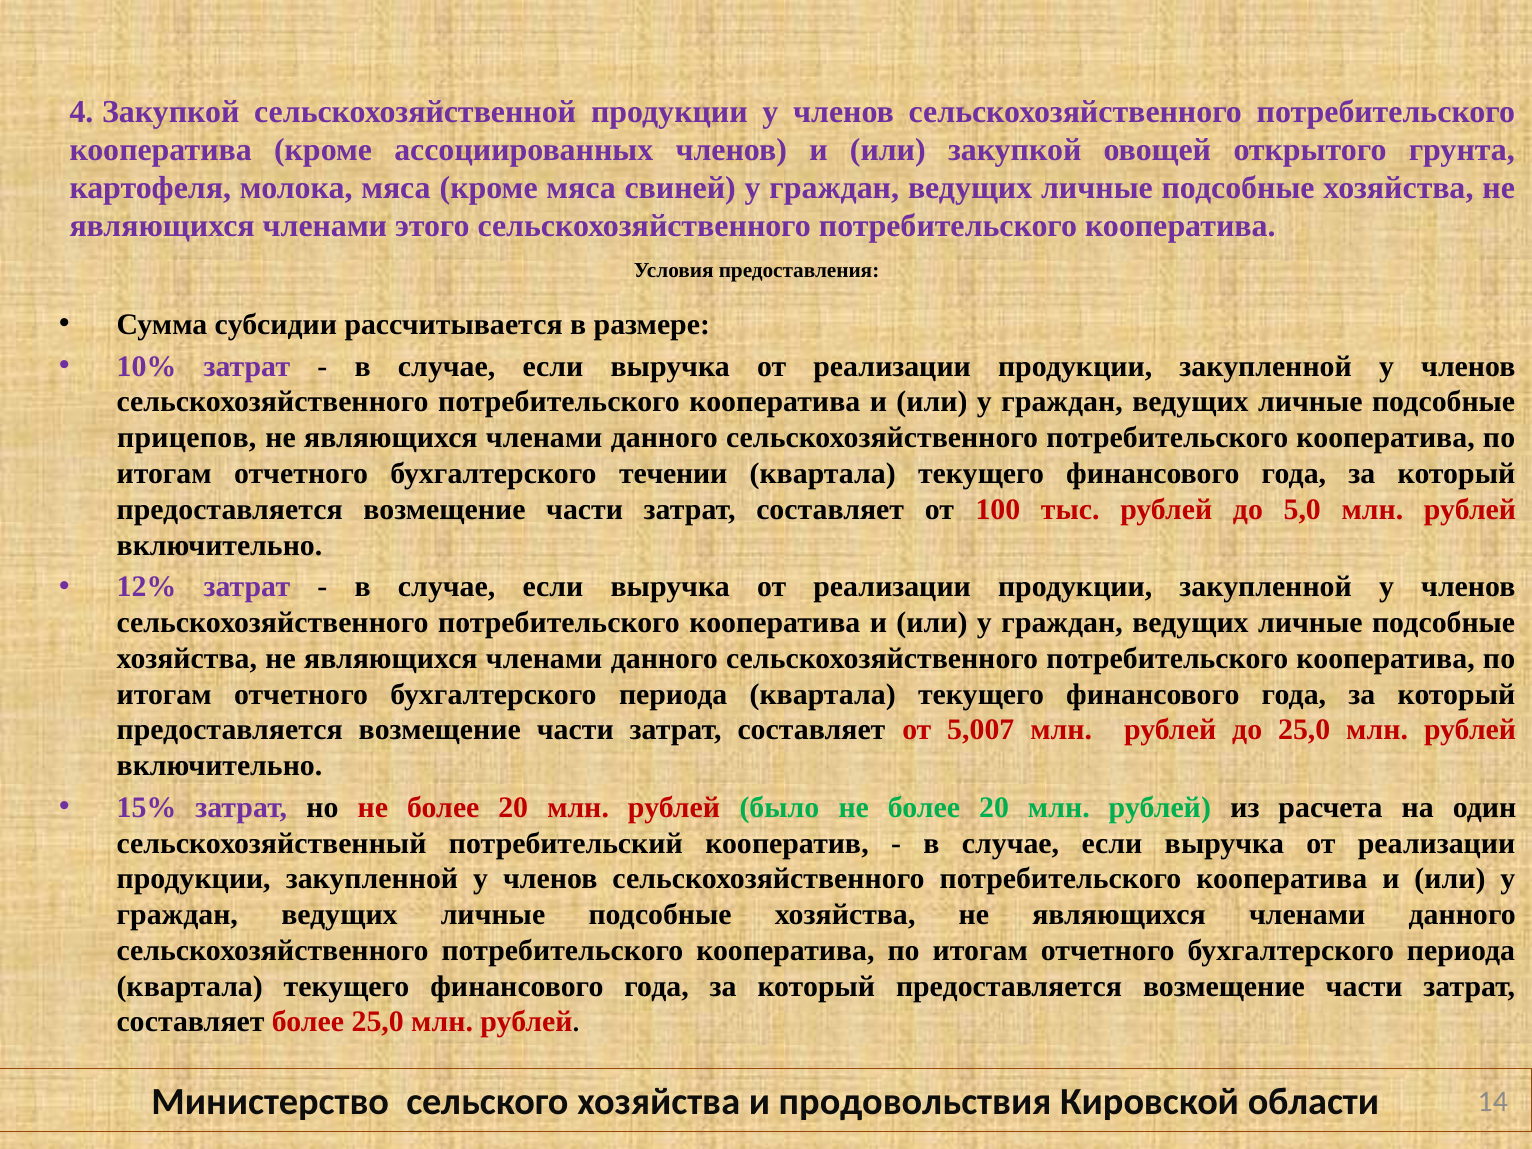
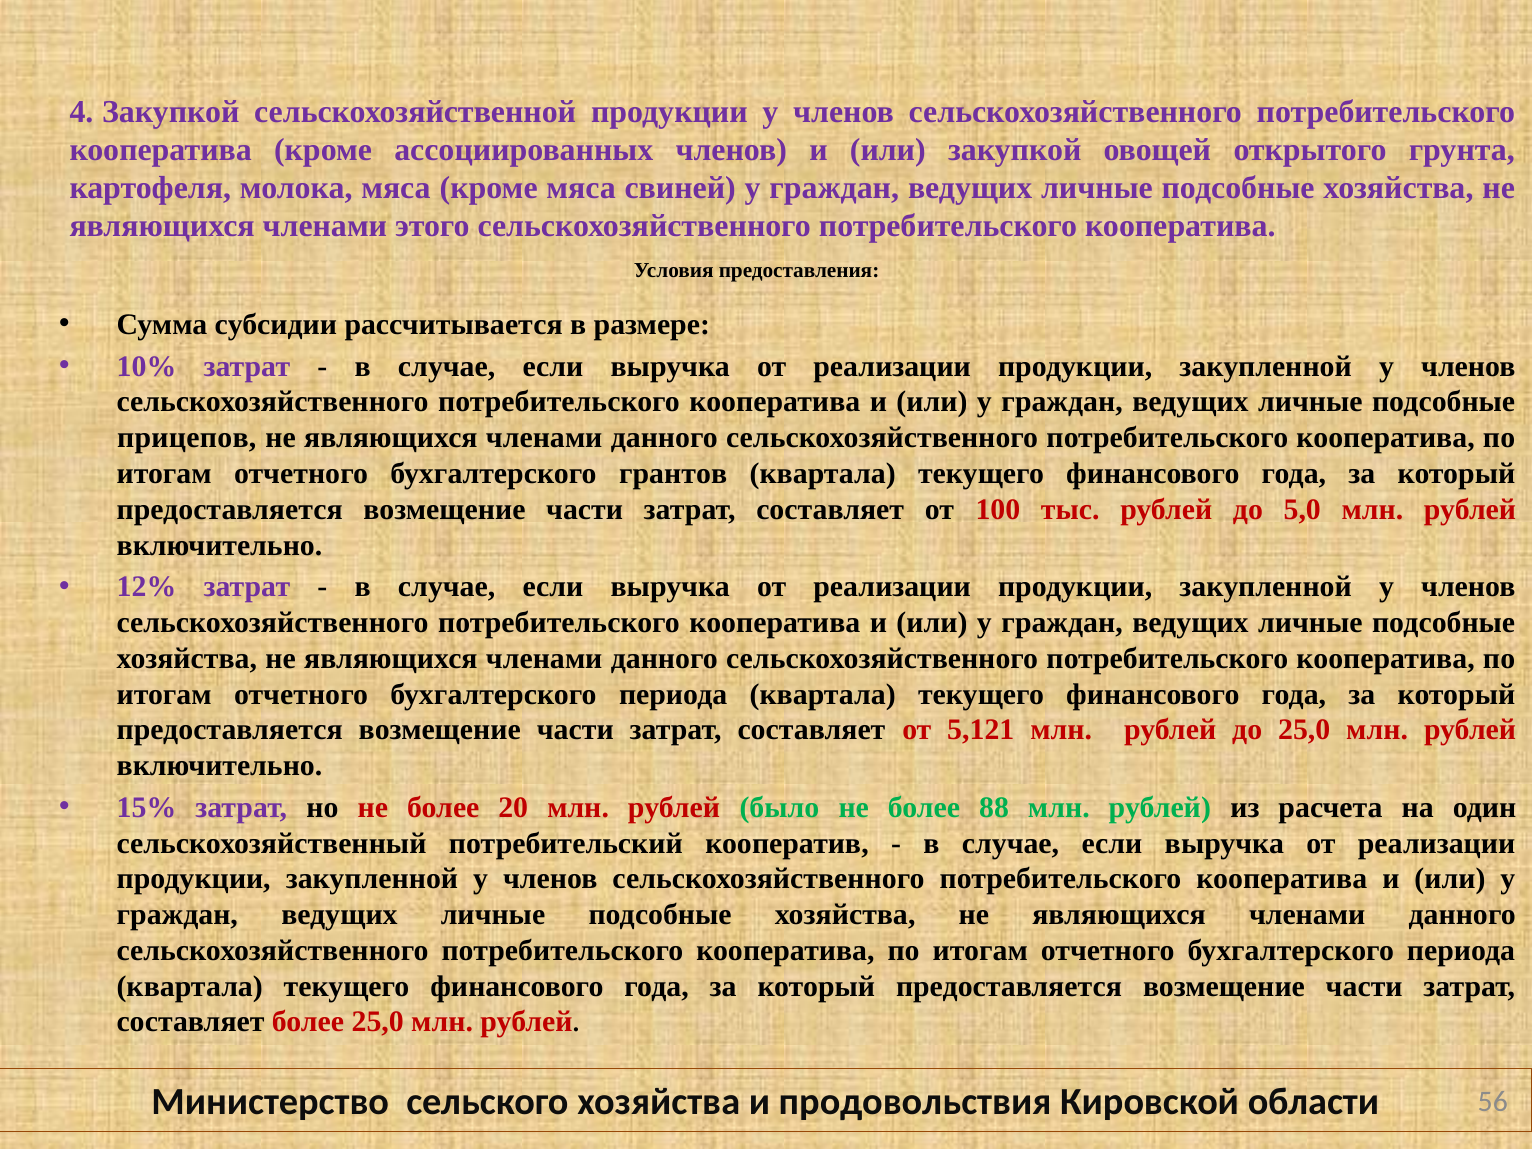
течении: течении -> грантов
5,007: 5,007 -> 5,121
было не более 20: 20 -> 88
14: 14 -> 56
